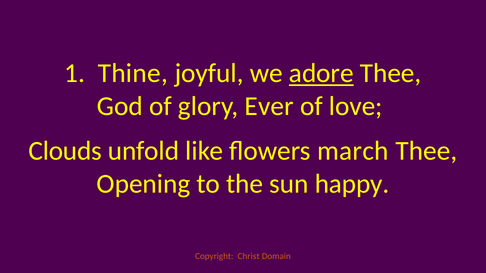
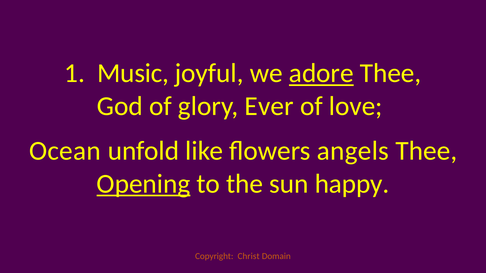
Thine: Thine -> Music
Clouds: Clouds -> Ocean
march: march -> angels
Opening underline: none -> present
